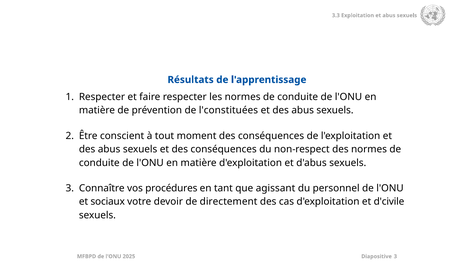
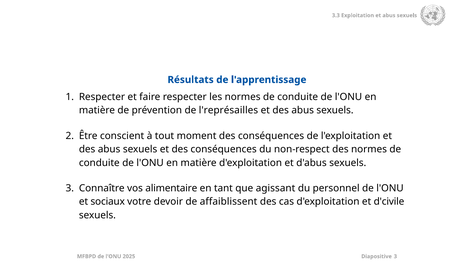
l'constituées: l'constituées -> l'représailles
procédures: procédures -> alimentaire
directement: directement -> affaiblissent
